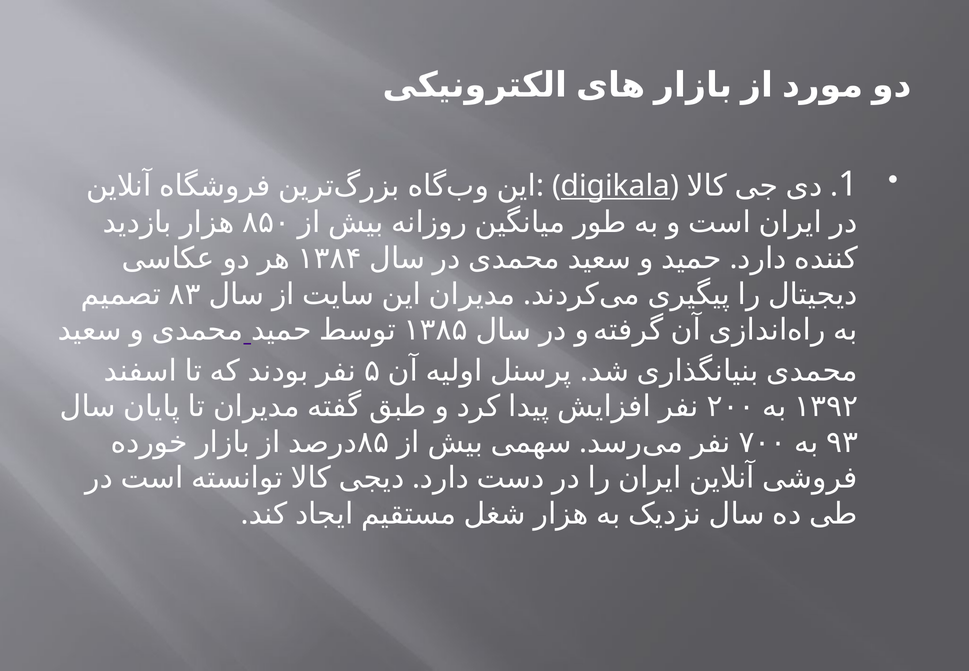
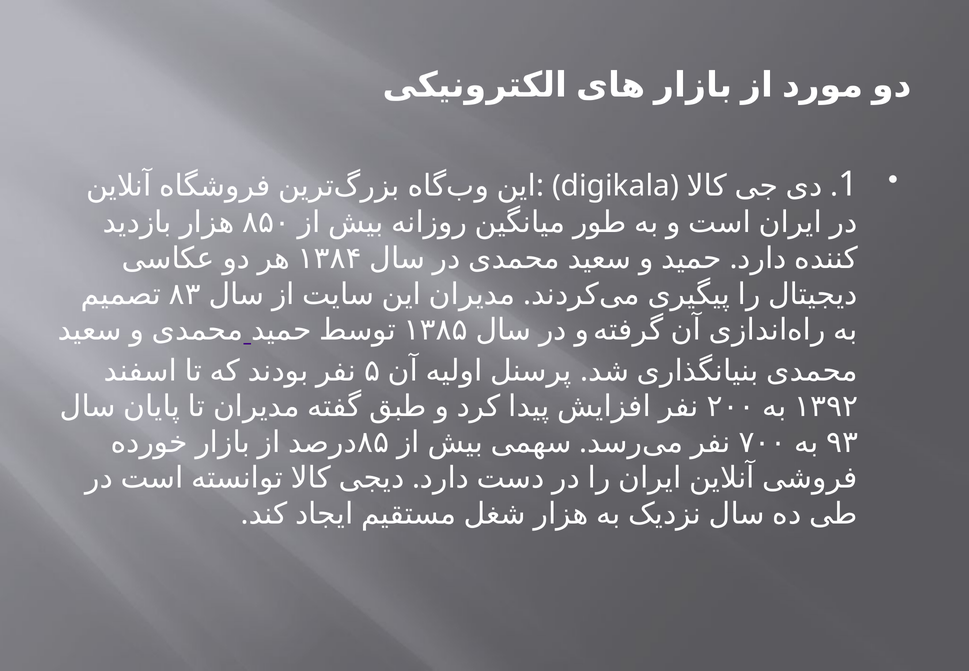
digikala underline: present -> none
